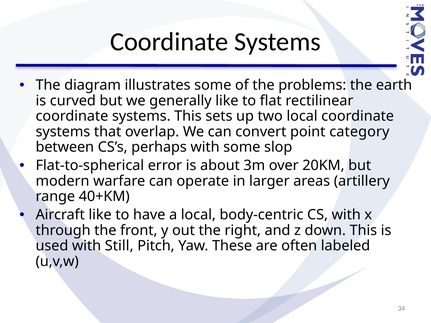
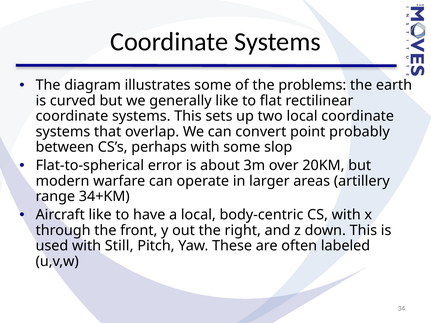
category: category -> probably
40+KM: 40+KM -> 34+KM
